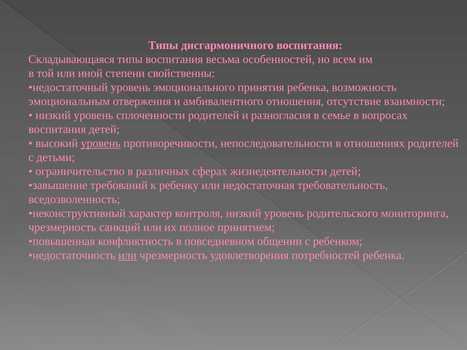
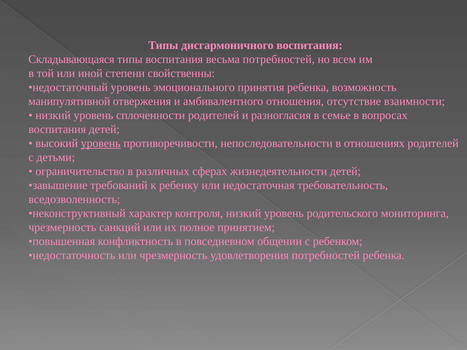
весьма особенностей: особенностей -> потребностей
эмоциональным: эмоциональным -> манипулятивной
или at (127, 256) underline: present -> none
